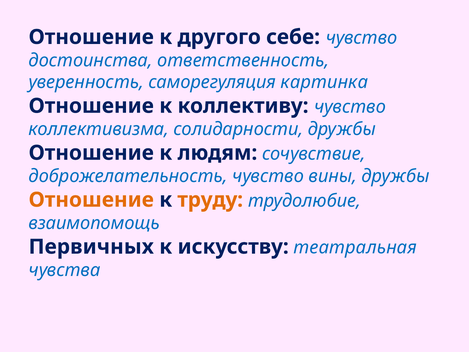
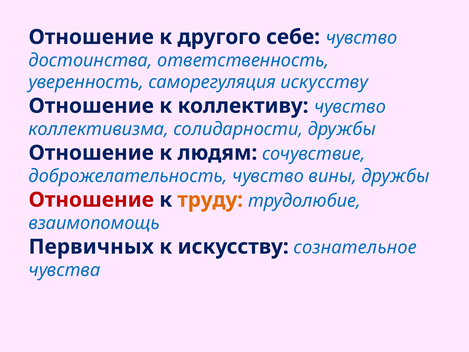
саморегуляция картинка: картинка -> искусству
Отношение at (91, 200) colour: orange -> red
театральная: театральная -> сознательное
